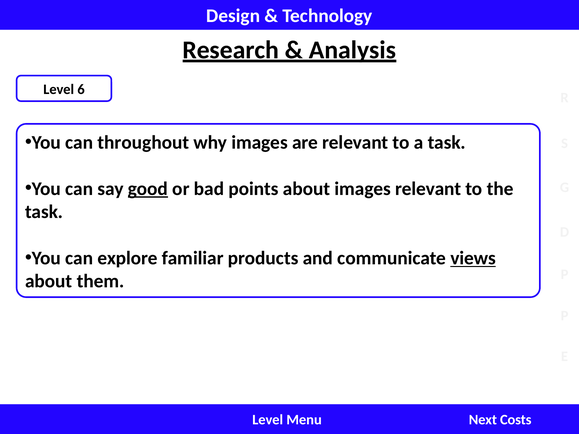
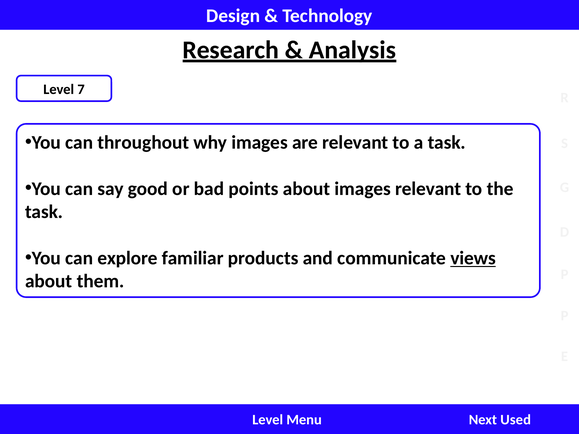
6: 6 -> 7
good underline: present -> none
Costs: Costs -> Used
